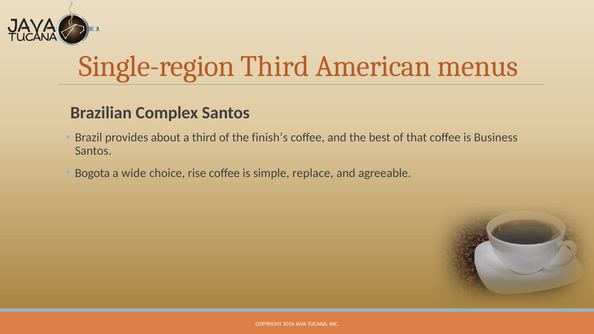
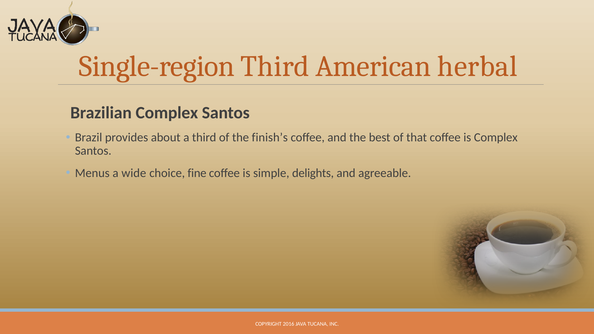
menus: menus -> herbal
is Business: Business -> Complex
Bogota: Bogota -> Menus
rise: rise -> fine
replace: replace -> delights
